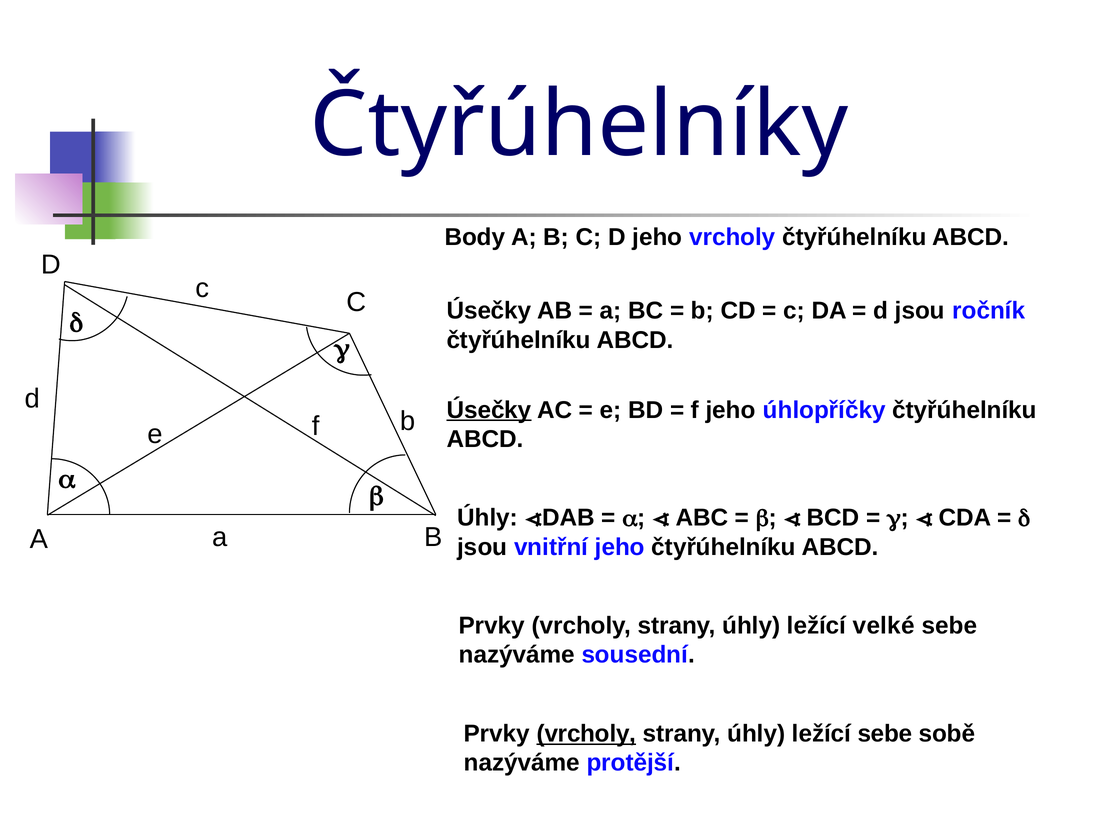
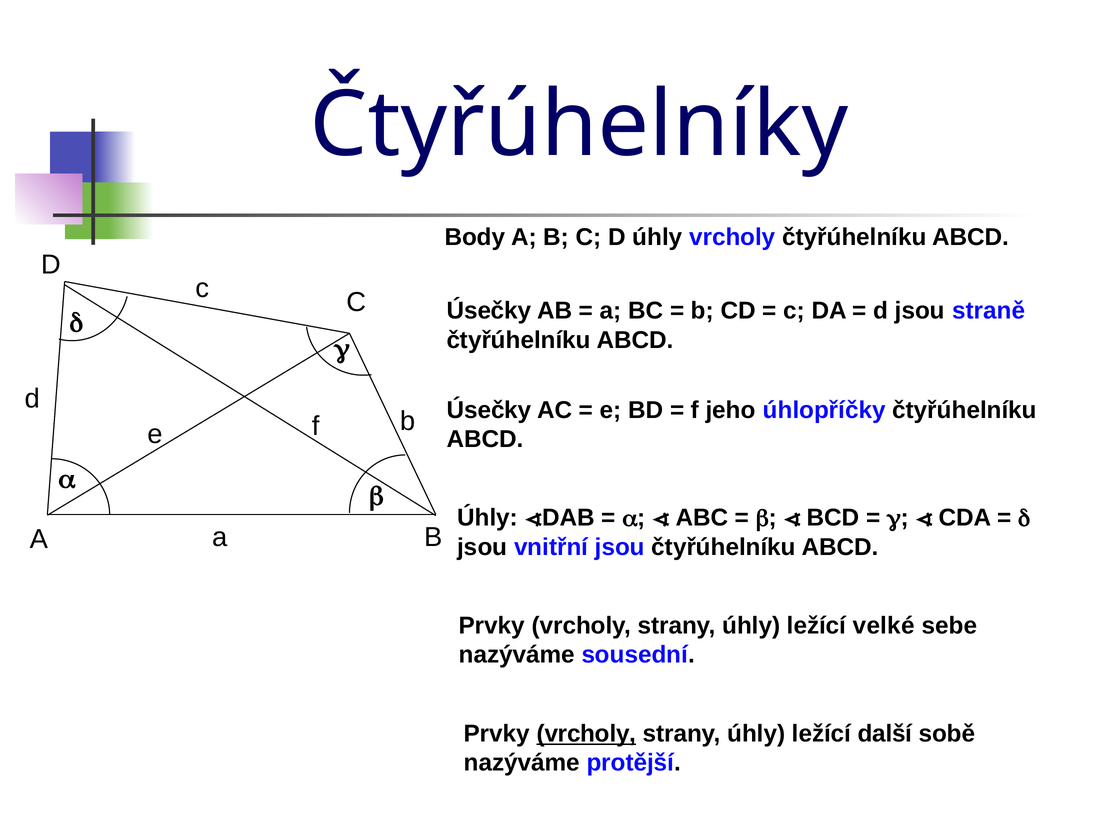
D jeho: jeho -> úhly
ročník: ročník -> straně
Úsečky at (489, 410) underline: present -> none
jeho at (620, 547): jeho -> jsou
ležící sebe: sebe -> další
